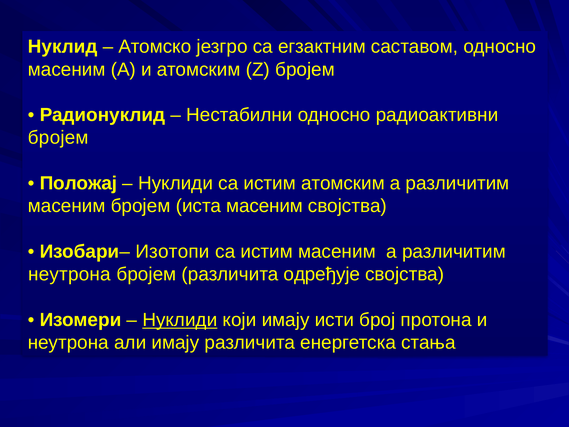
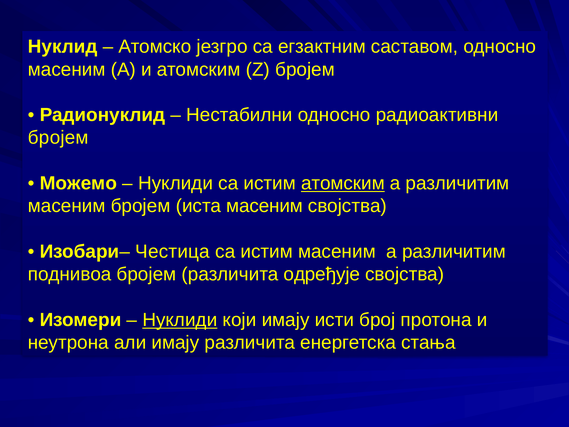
Положај: Положај -> Можемо
атомским at (343, 183) underline: none -> present
Изотопи: Изотопи -> Честица
неутрона at (70, 274): неутрона -> поднивоа
